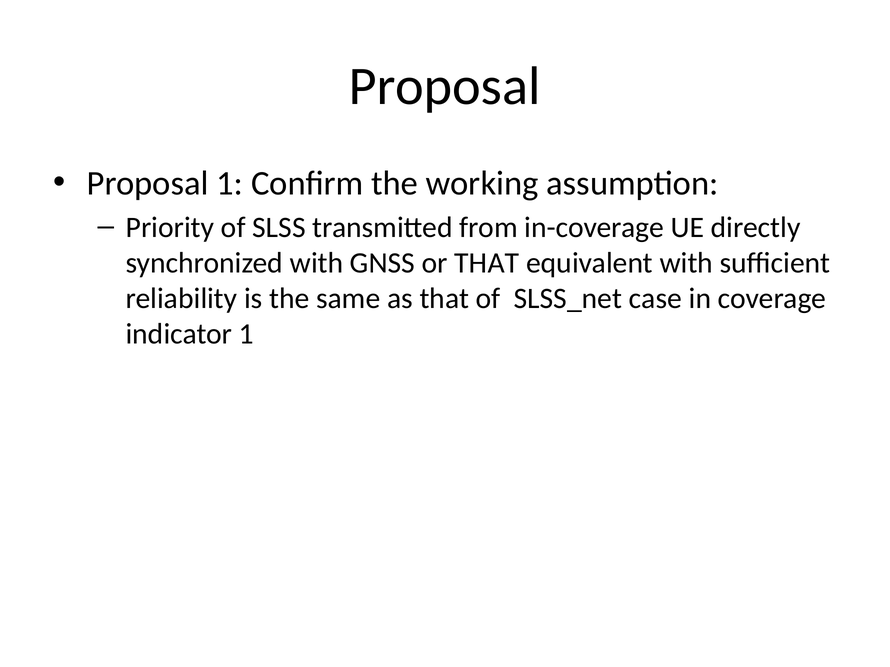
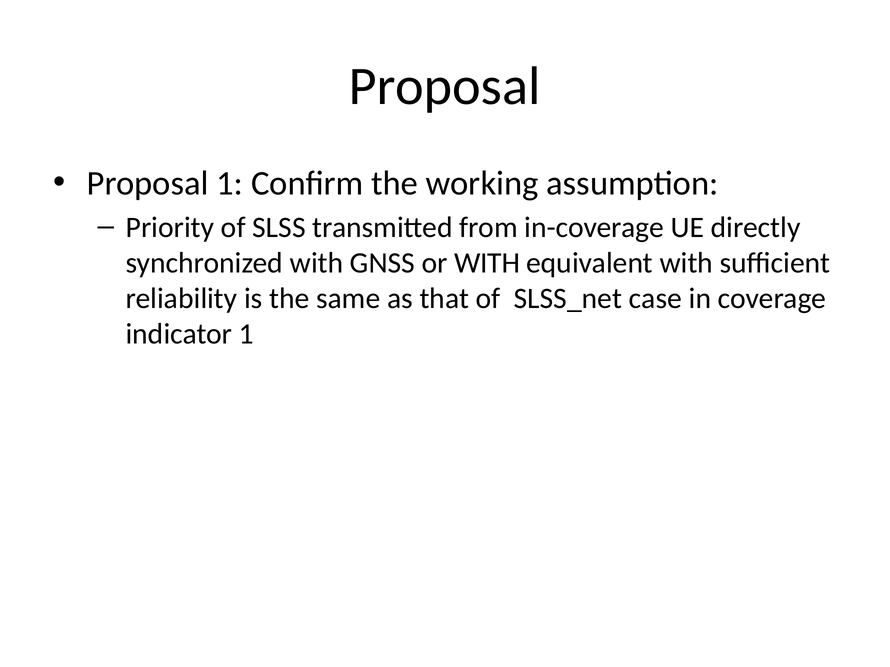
or THAT: THAT -> WITH
